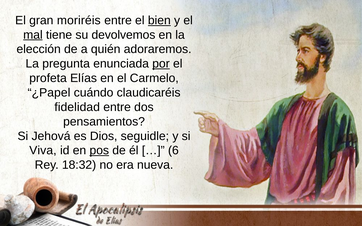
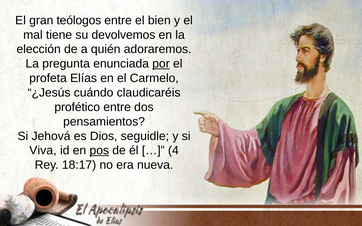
moriréis: moriréis -> teólogos
bien underline: present -> none
mal underline: present -> none
¿Papel: ¿Papel -> ¿Jesús
fidelidad: fidelidad -> profético
6: 6 -> 4
18:32: 18:32 -> 18:17
